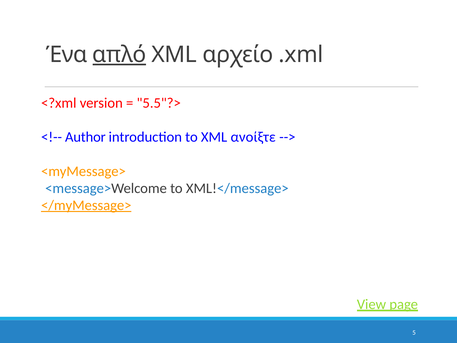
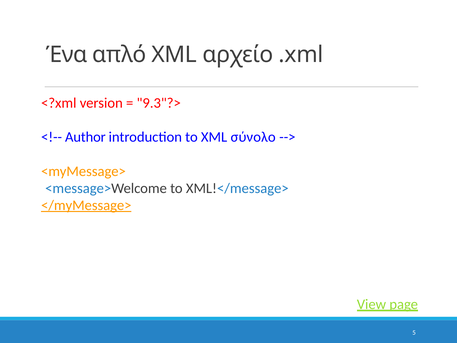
απλό underline: present -> none
5.5"?>: 5.5"?> -> 9.3"?>
ανοίξτε: ανοίξτε -> σύνολο
